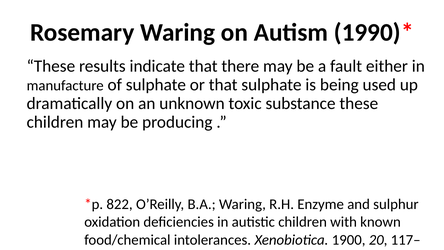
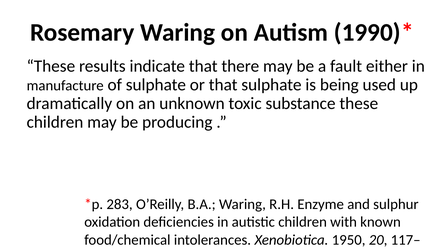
822: 822 -> 283
1900: 1900 -> 1950
